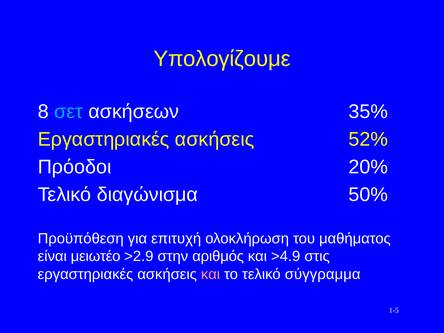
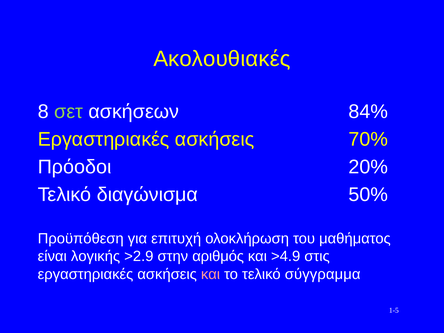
Υπολογίζουμε: Υπολογίζουμε -> Ακολουθιακές
σετ colour: light blue -> light green
35%: 35% -> 84%
52%: 52% -> 70%
μειωτέο: μειωτέο -> λογικής
